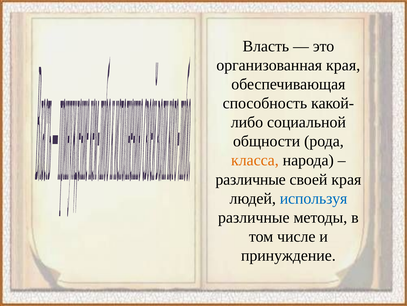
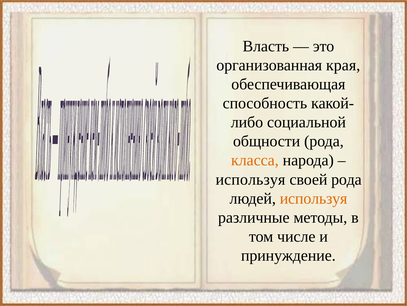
различные at (251, 179): различные -> используя
своей края: края -> рода
используя at (314, 198) colour: blue -> orange
